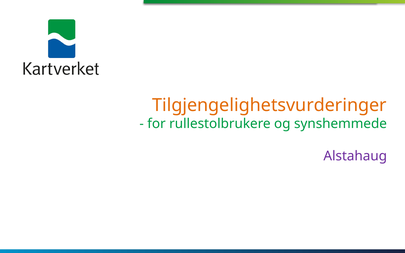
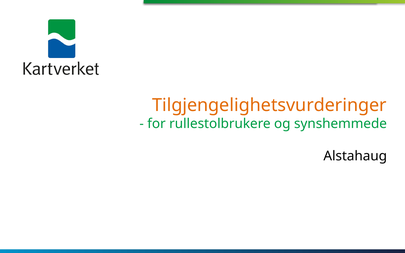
Alstahaug colour: purple -> black
